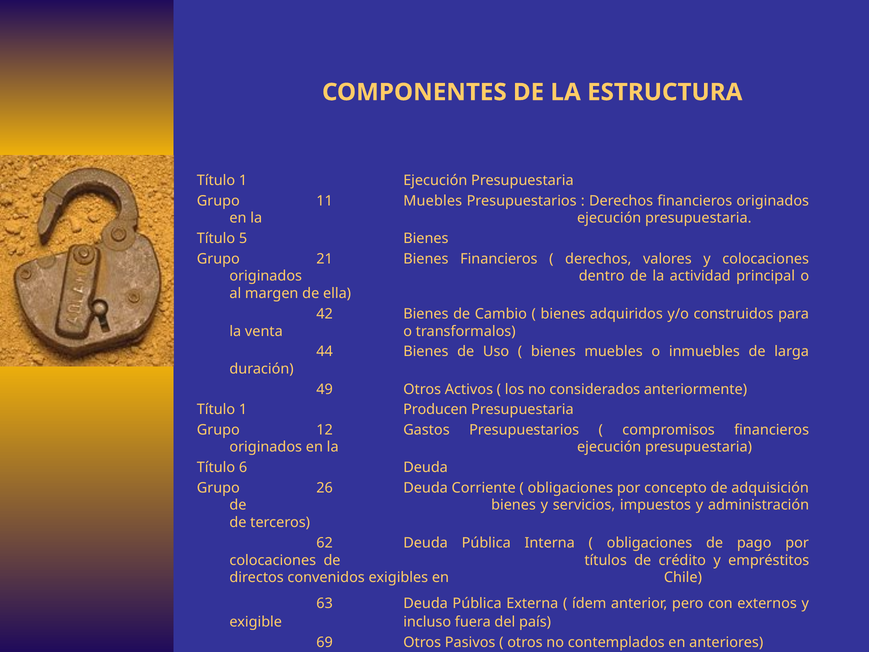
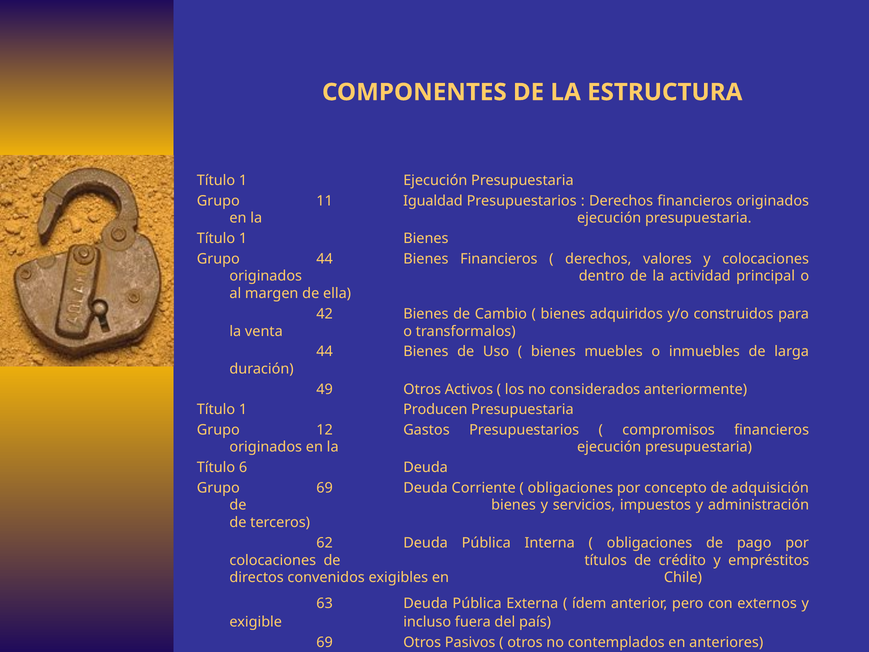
11 Muebles: Muebles -> Igualdad
5 at (243, 238): 5 -> 1
Grupo 21: 21 -> 44
Grupo 26: 26 -> 69
